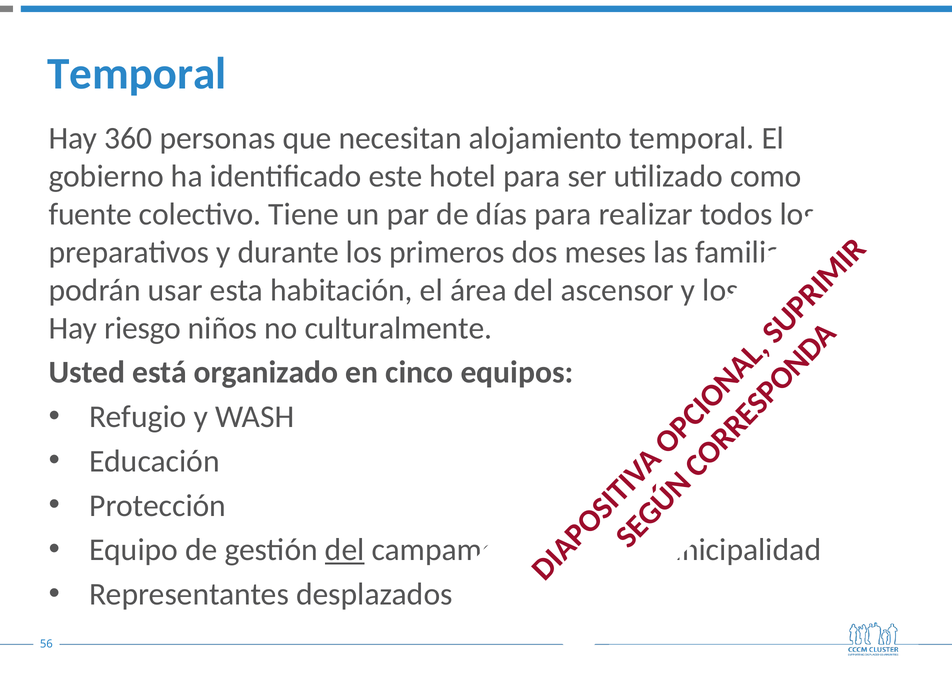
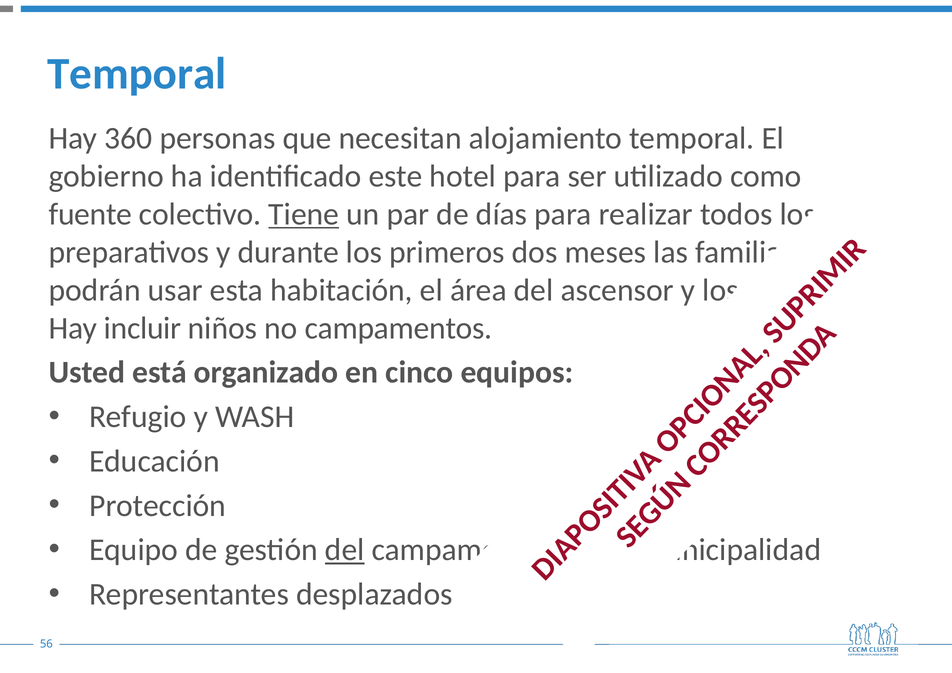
Tiene underline: none -> present
riesgo: riesgo -> incluir
culturalmente: culturalmente -> campamentos
